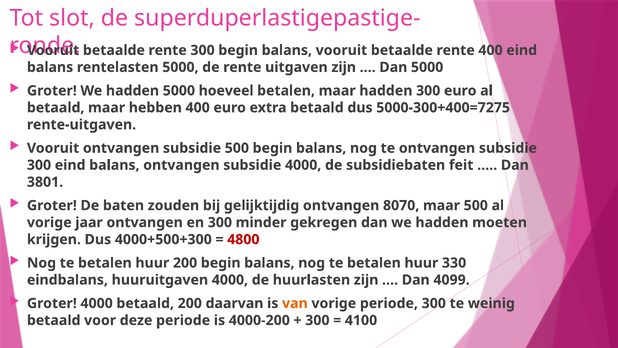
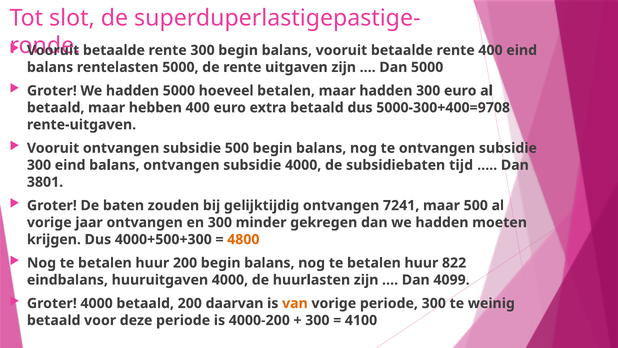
5000-300+400=7275: 5000-300+400=7275 -> 5000-300+400=9708
feit: feit -> tijd
8070: 8070 -> 7241
4800 colour: red -> orange
330: 330 -> 822
